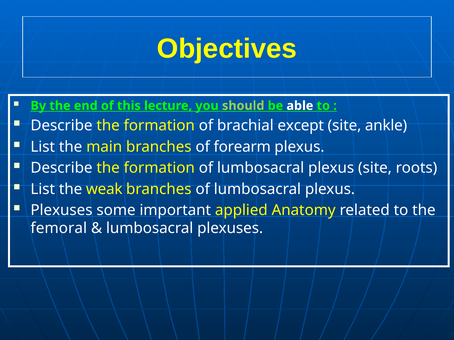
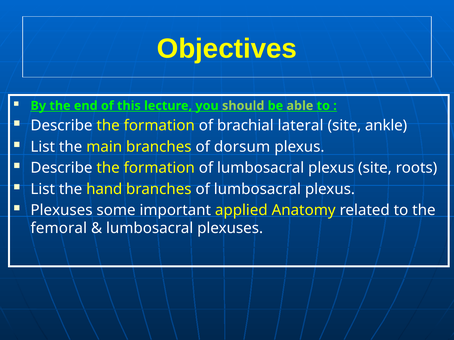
able colour: white -> light green
except: except -> lateral
forearm: forearm -> dorsum
weak: weak -> hand
